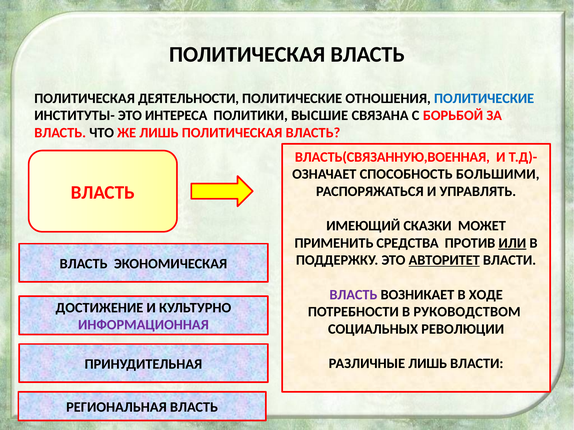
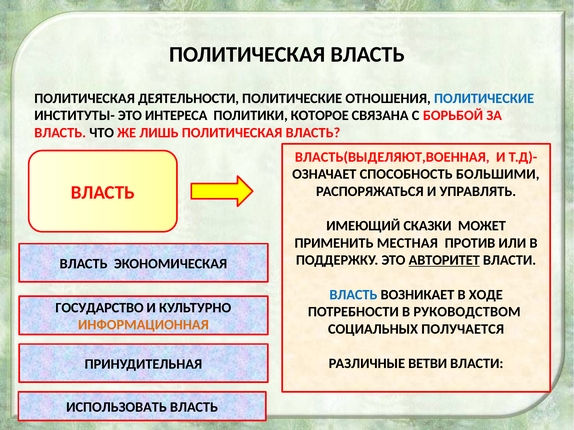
ВЫСШИЕ: ВЫСШИЕ -> КОТОРОЕ
ВЛАСТЬ(СВЯЗАННУЮ,ВОЕННАЯ: ВЛАСТЬ(СВЯЗАННУЮ,ВОЕННАЯ -> ВЛАСТЬ(ВЫДЕЛЯЮТ,ВОЕННАЯ
СРЕДСТВА: СРЕДСТВА -> МЕСТНАЯ
ИЛИ underline: present -> none
ВЛАСТЬ at (353, 295) colour: purple -> blue
ДОСТИЖЕНИЕ: ДОСТИЖЕНИЕ -> ГОСУДАРСТВО
ИНФОРМАЦИОННАЯ colour: purple -> orange
РЕВОЛЮЦИИ: РЕВОЛЮЦИИ -> ПОЛУЧАЕТСЯ
РАЗЛИЧНЫЕ ЛИШЬ: ЛИШЬ -> ВЕТВИ
РЕГИОНАЛЬНАЯ: РЕГИОНАЛЬНАЯ -> ИСПОЛЬЗОВАТЬ
